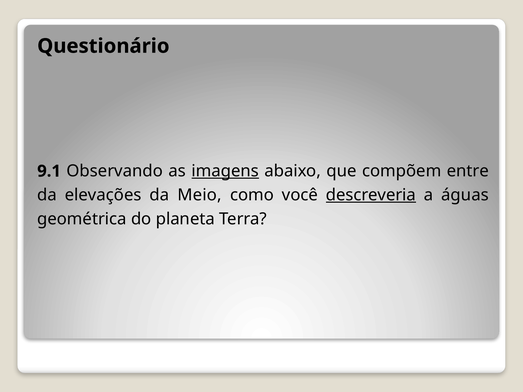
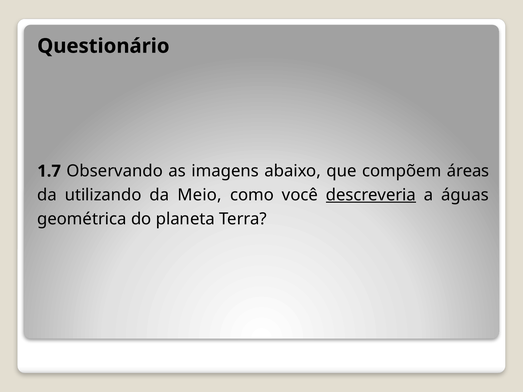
9.1: 9.1 -> 1.7
imagens underline: present -> none
entre: entre -> áreas
elevações: elevações -> utilizando
